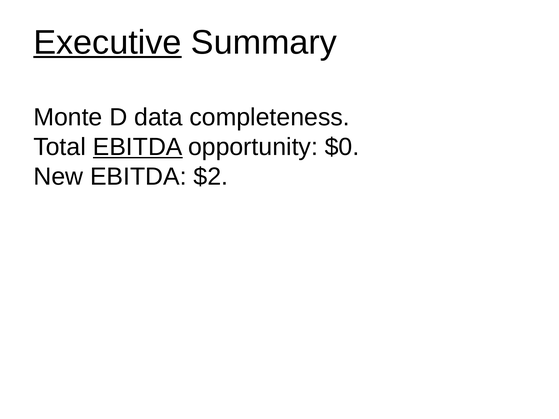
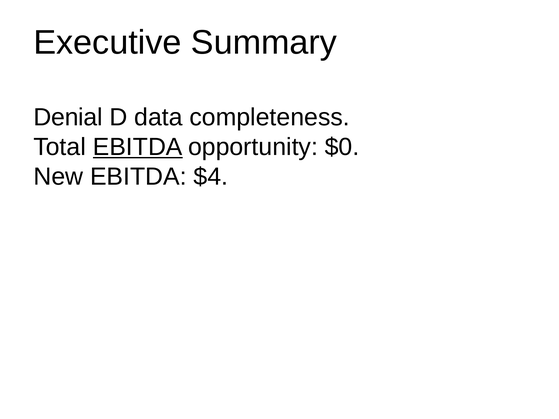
Executive underline: present -> none
Monte: Monte -> Denial
$2: $2 -> $4
